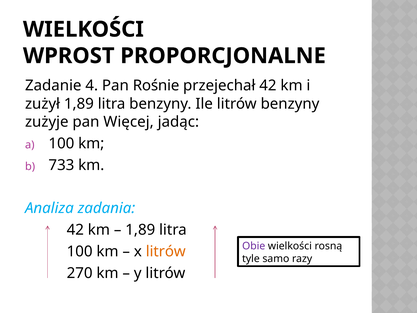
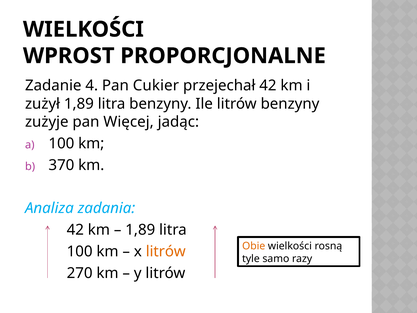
Rośnie: Rośnie -> Cukier
733: 733 -> 370
Obie colour: purple -> orange
